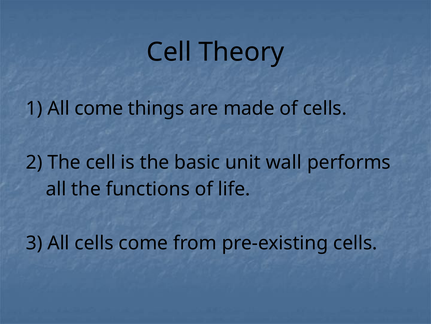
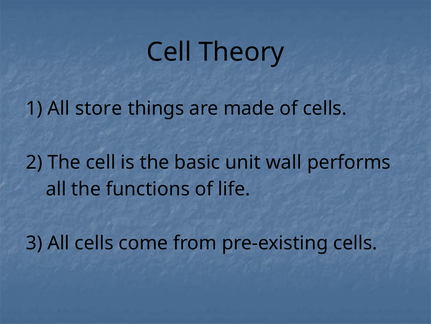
All come: come -> store
